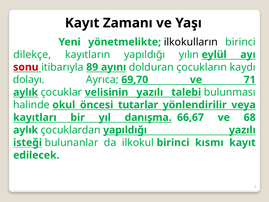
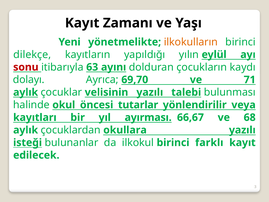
ilkokulların colour: black -> orange
89: 89 -> 63
danışma: danışma -> ayırması
çocuklardan yapıldığı: yapıldığı -> okullara
kısmı: kısmı -> farklı
